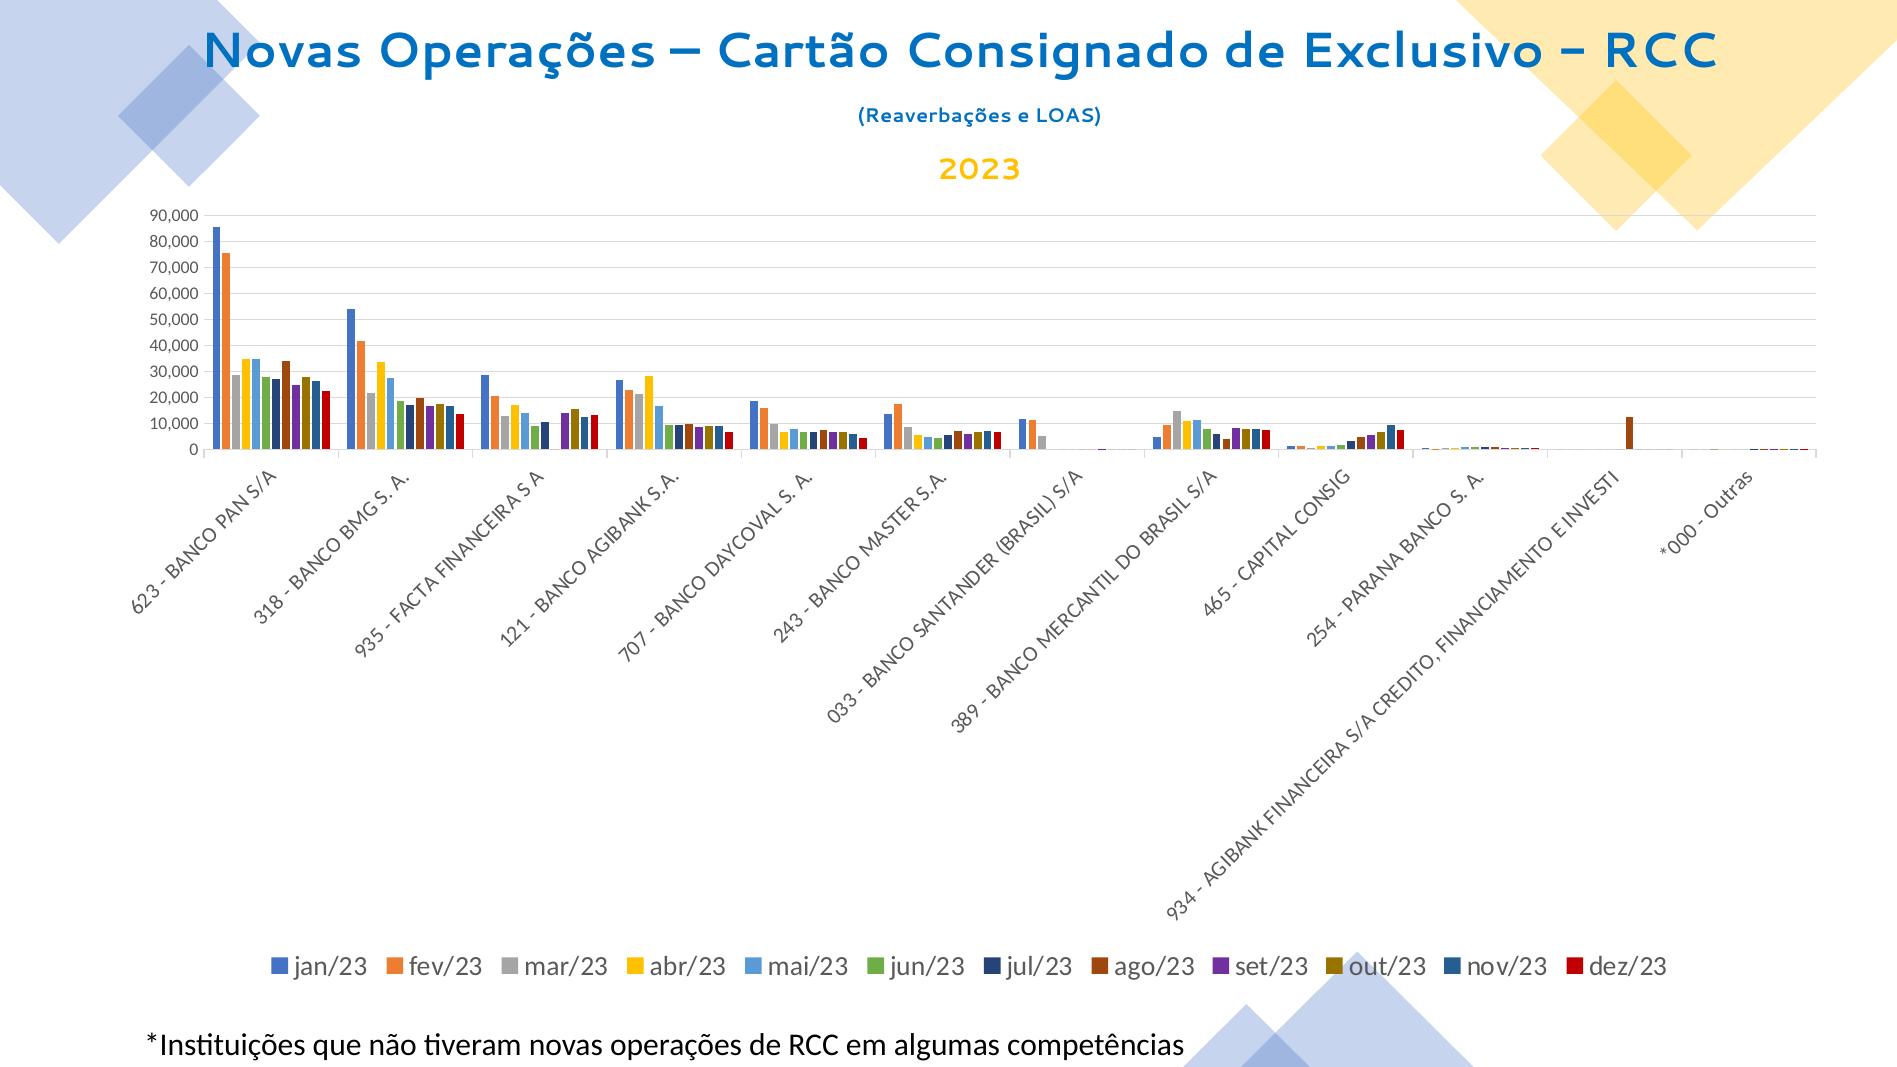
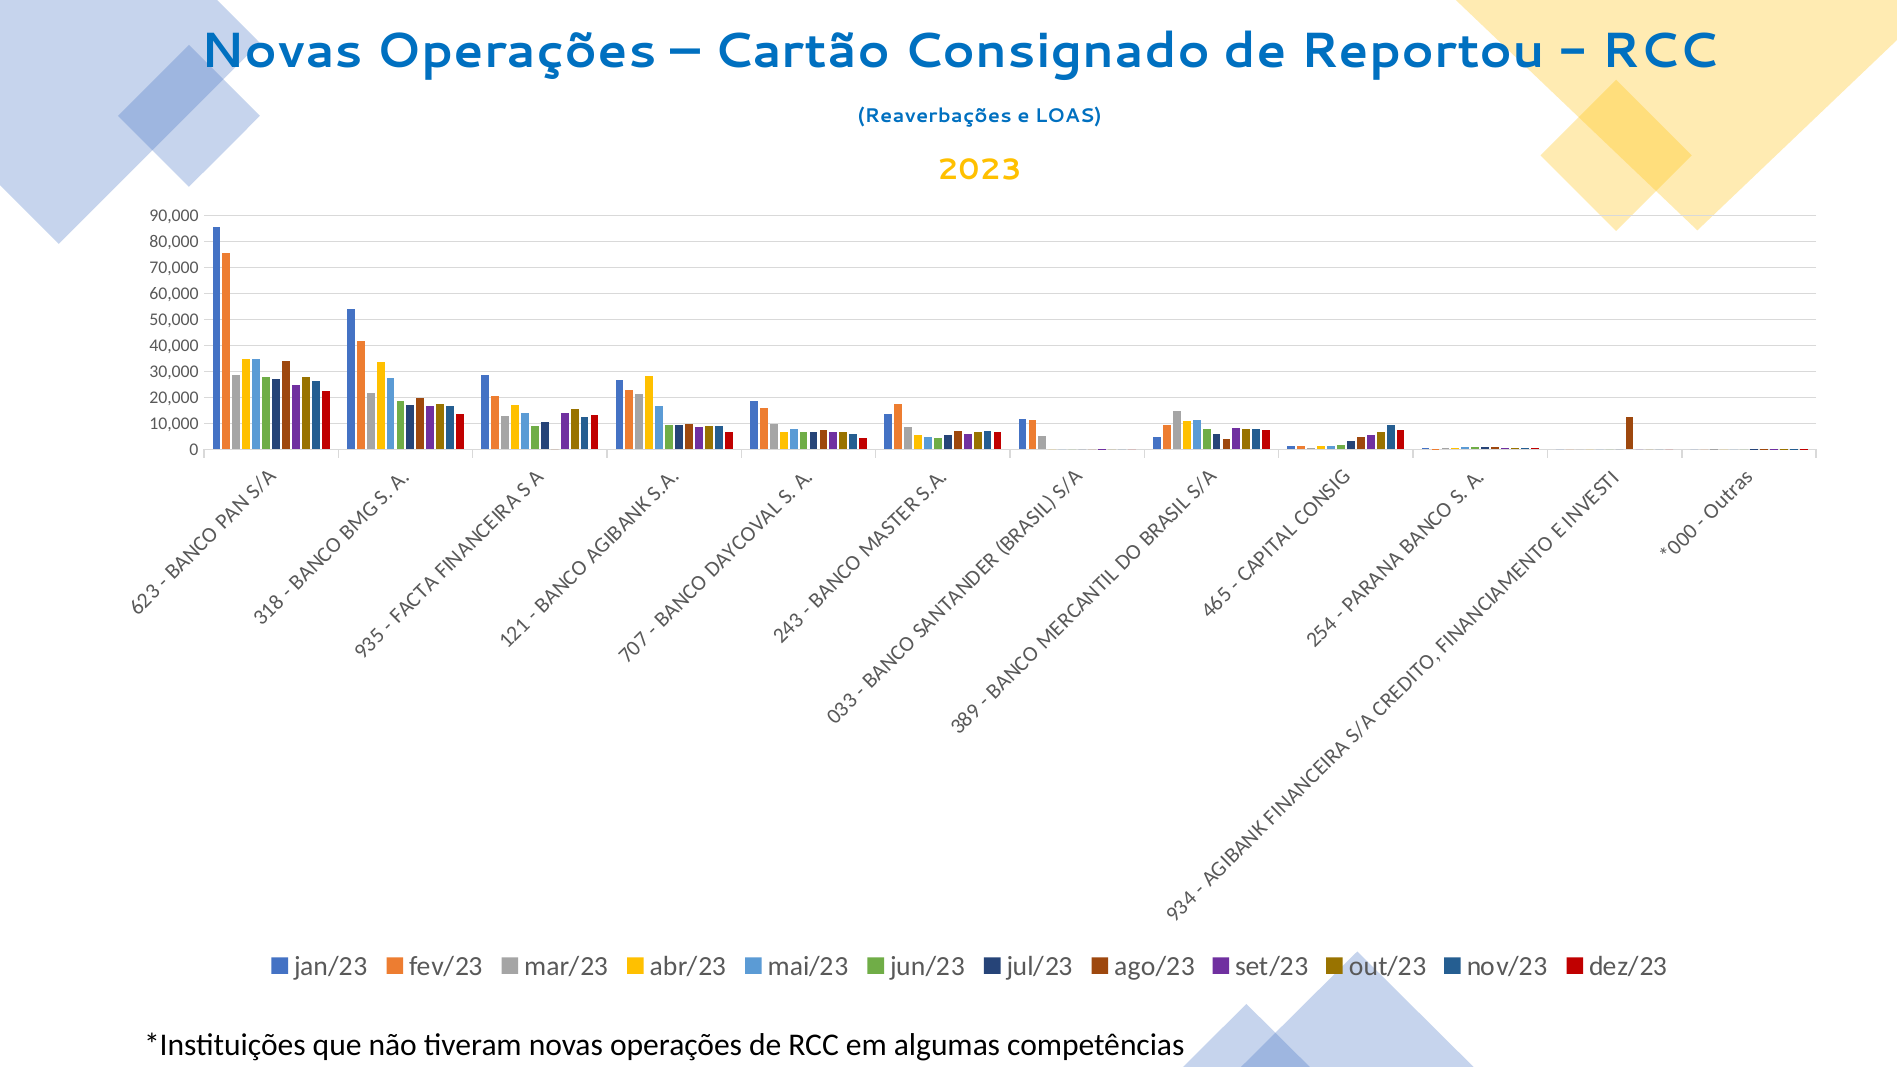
Exclusivo: Exclusivo -> Reportou
